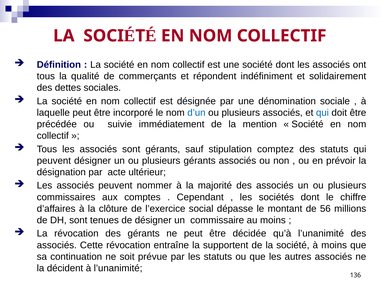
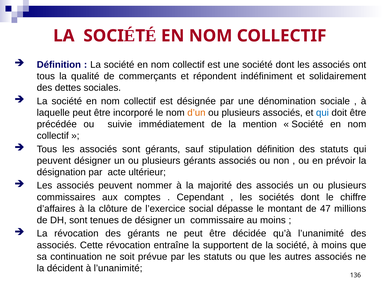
d’un colour: blue -> orange
stipulation comptez: comptez -> définition
56: 56 -> 47
